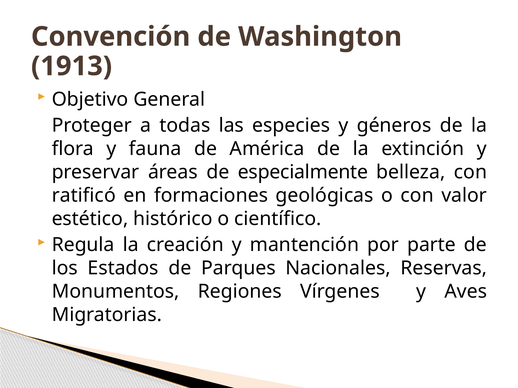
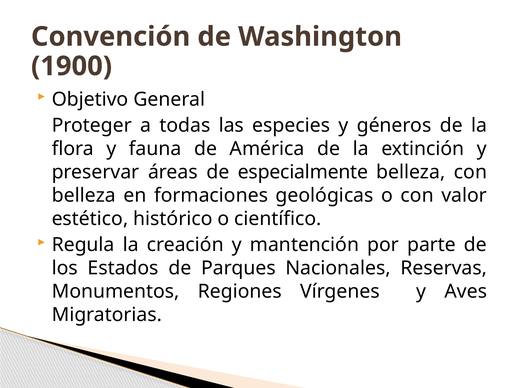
1913: 1913 -> 1900
ratificó at (84, 196): ratificó -> belleza
